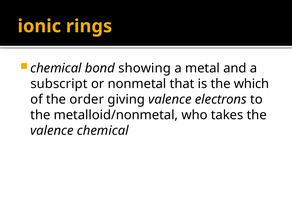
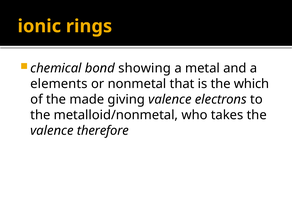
subscript: subscript -> elements
order: order -> made
valence chemical: chemical -> therefore
